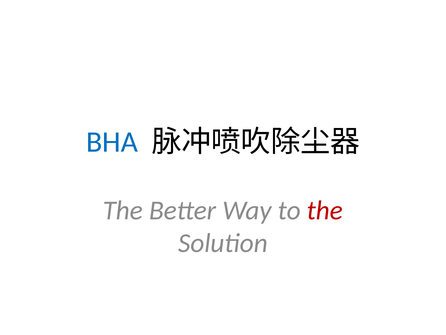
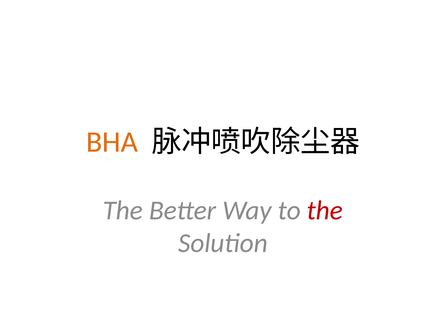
BHA colour: blue -> orange
